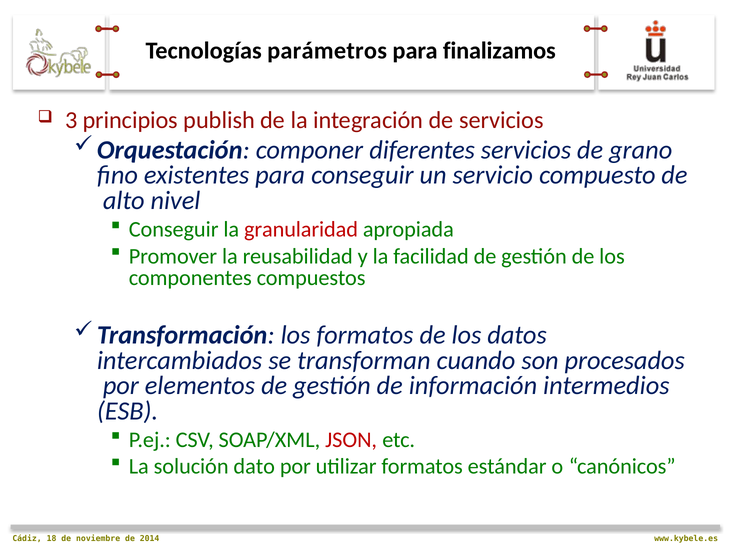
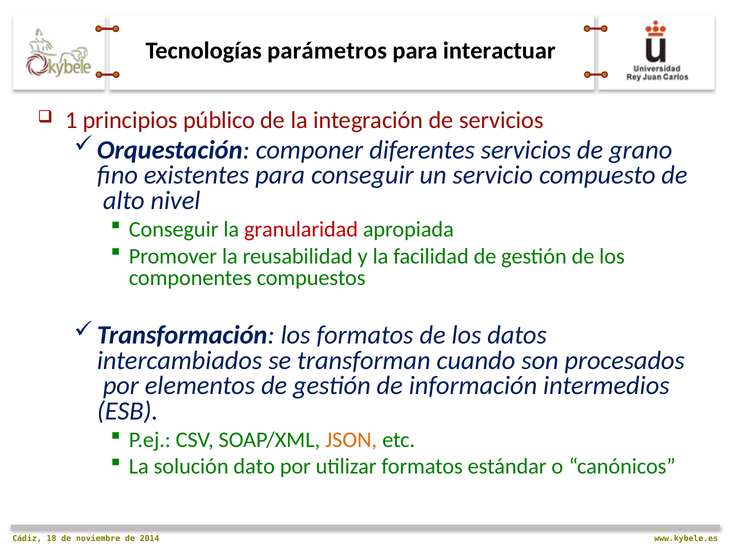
finalizamos: finalizamos -> interactuar
3: 3 -> 1
publish: publish -> público
JSON colour: red -> orange
